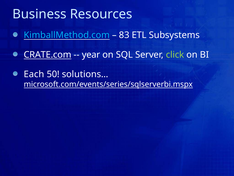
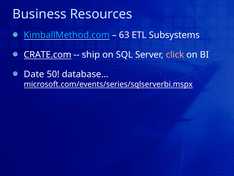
83: 83 -> 63
year: year -> ship
click colour: light green -> pink
Each: Each -> Date
solutions…: solutions… -> database…
